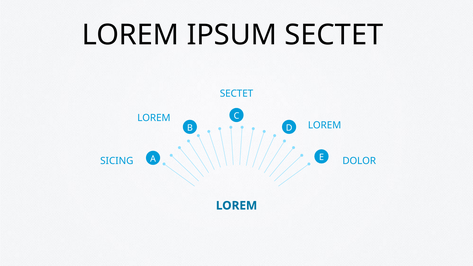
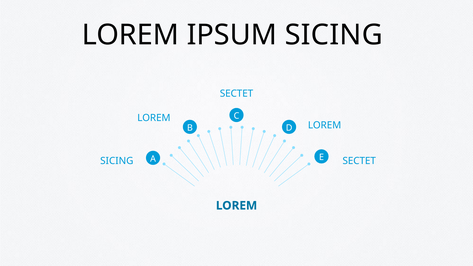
IPSUM SECTET: SECTET -> SICING
DOLOR at (359, 161): DOLOR -> SECTET
